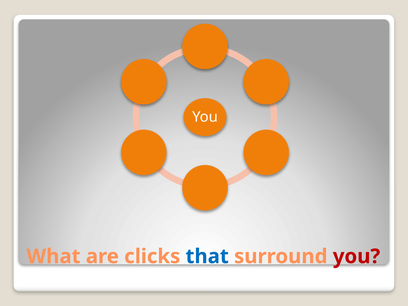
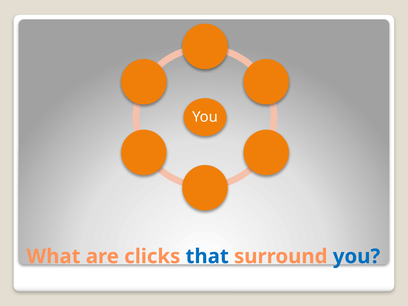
you at (356, 256) colour: red -> blue
